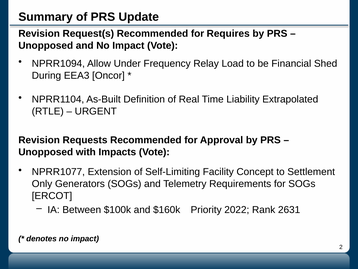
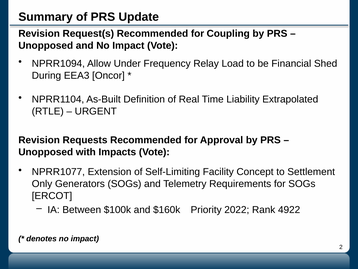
Requires: Requires -> Coupling
2631: 2631 -> 4922
